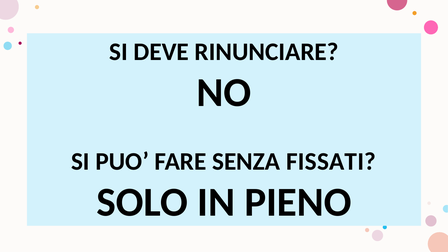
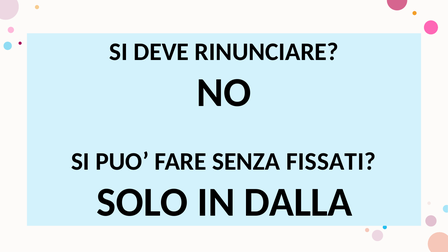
PIENO: PIENO -> DALLA
